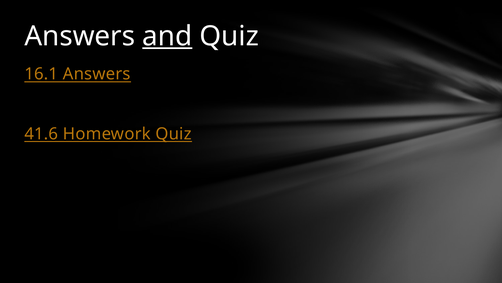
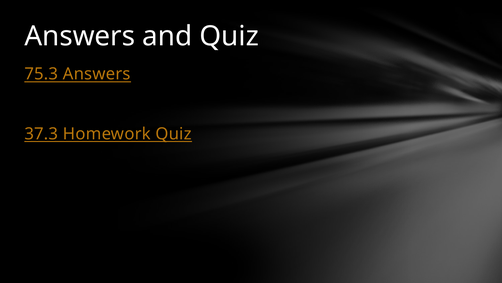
and underline: present -> none
16.1: 16.1 -> 75.3
41.6: 41.6 -> 37.3
